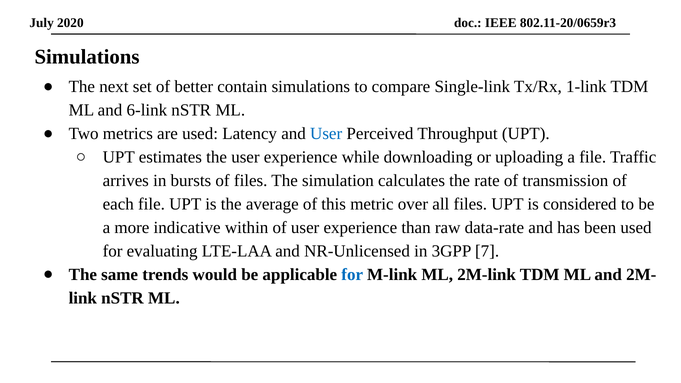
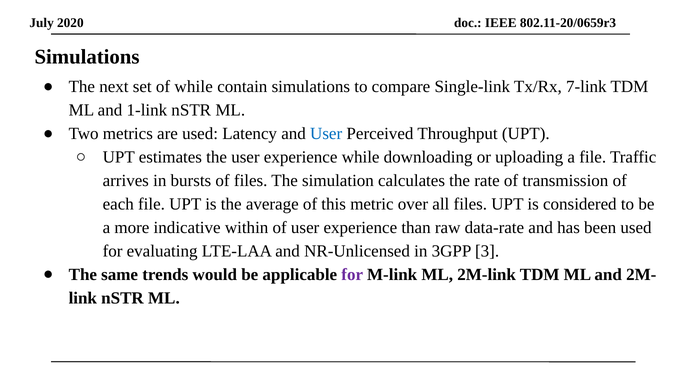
of better: better -> while
1-link: 1-link -> 7-link
6-link: 6-link -> 1-link
7: 7 -> 3
for at (352, 275) colour: blue -> purple
